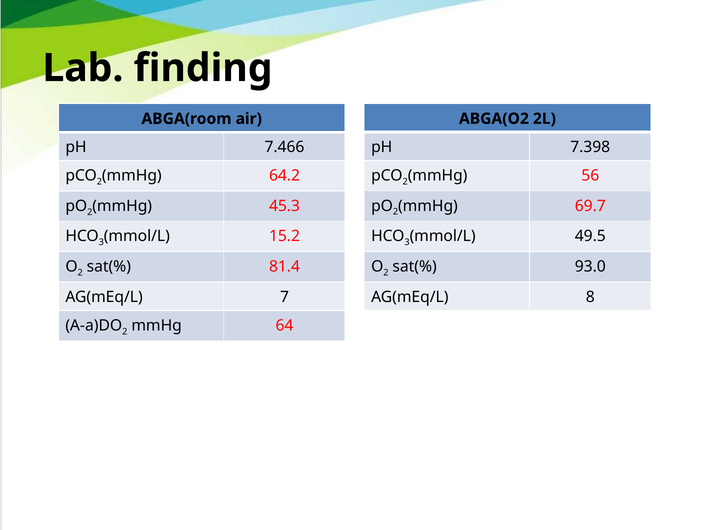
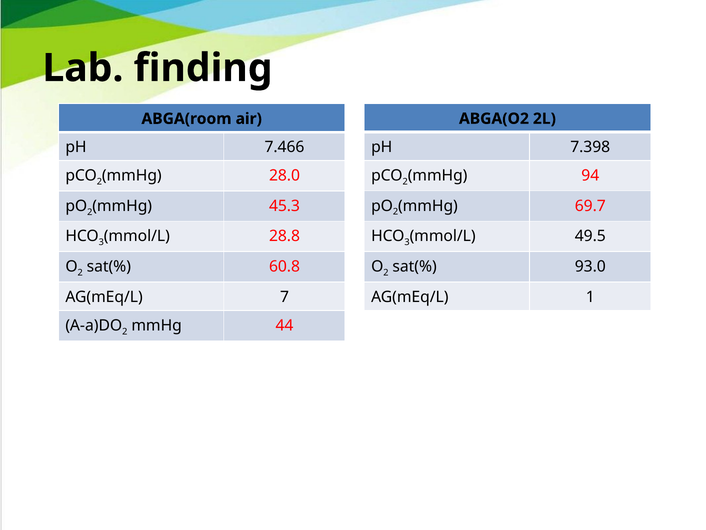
56: 56 -> 94
64.2: 64.2 -> 28.0
15.2: 15.2 -> 28.8
81.4: 81.4 -> 60.8
8: 8 -> 1
64: 64 -> 44
